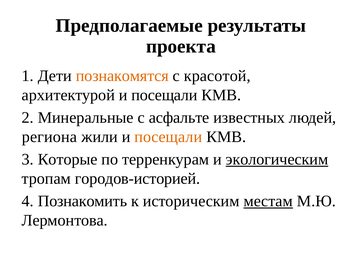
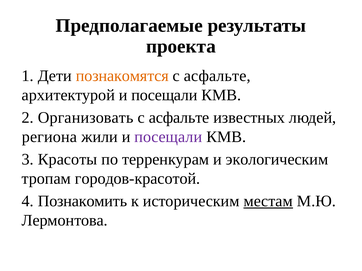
красотой at (217, 76): красотой -> асфальте
Минеральные: Минеральные -> Организовать
посещали at (168, 137) colour: orange -> purple
Которые: Которые -> Красоты
экологическим underline: present -> none
городов-историей: городов-историей -> городов-красотой
